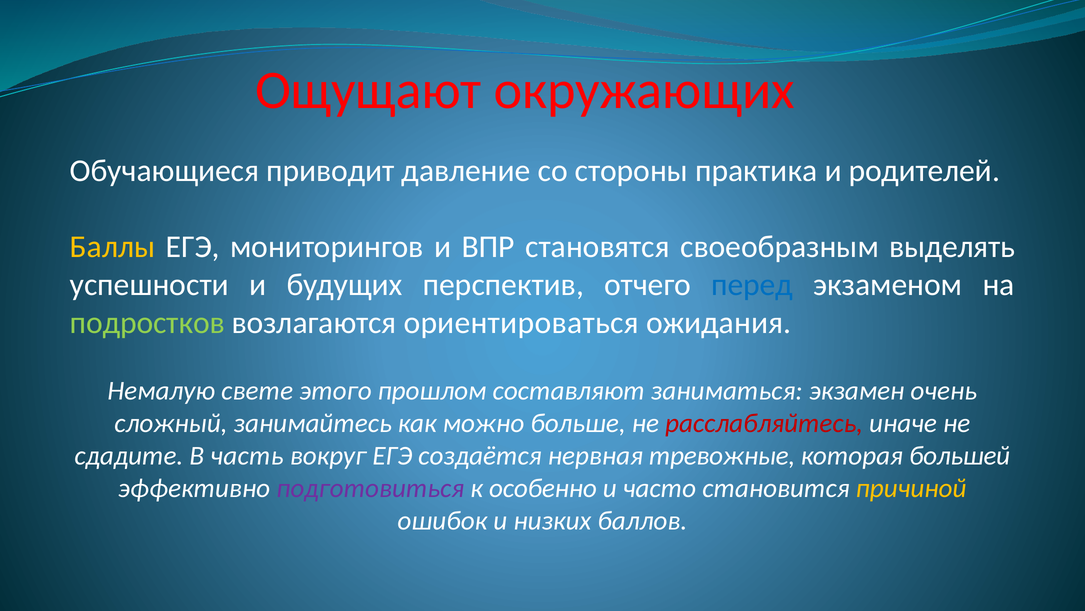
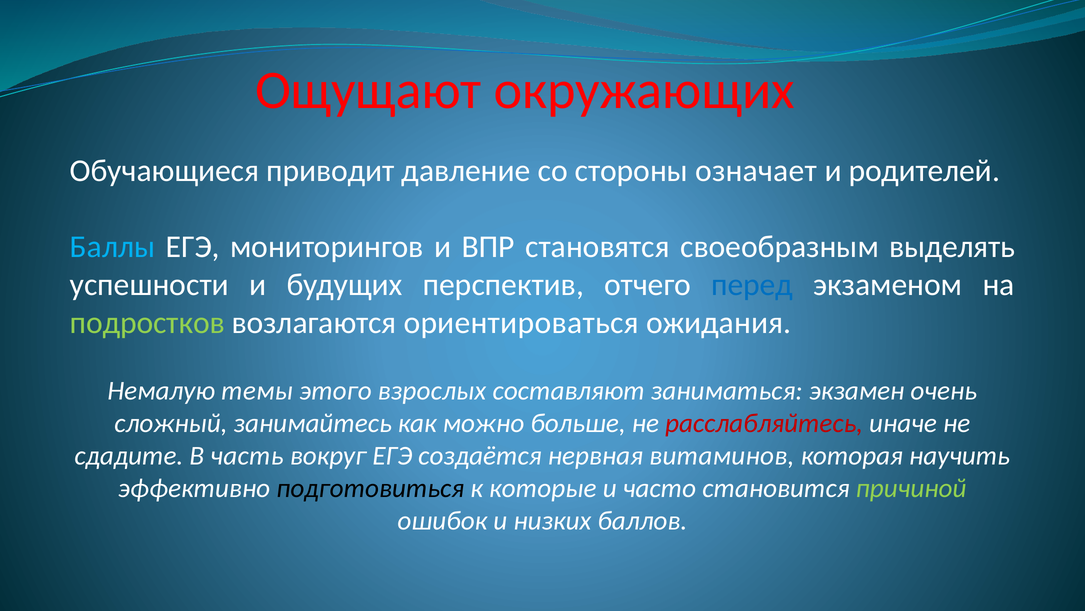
практика: практика -> означает
Баллы colour: yellow -> light blue
свете: свете -> темы
прошлом: прошлом -> взрослых
тревожные: тревожные -> витаминов
большей: большей -> научить
подготовиться colour: purple -> black
особенно: особенно -> которые
причиной colour: yellow -> light green
